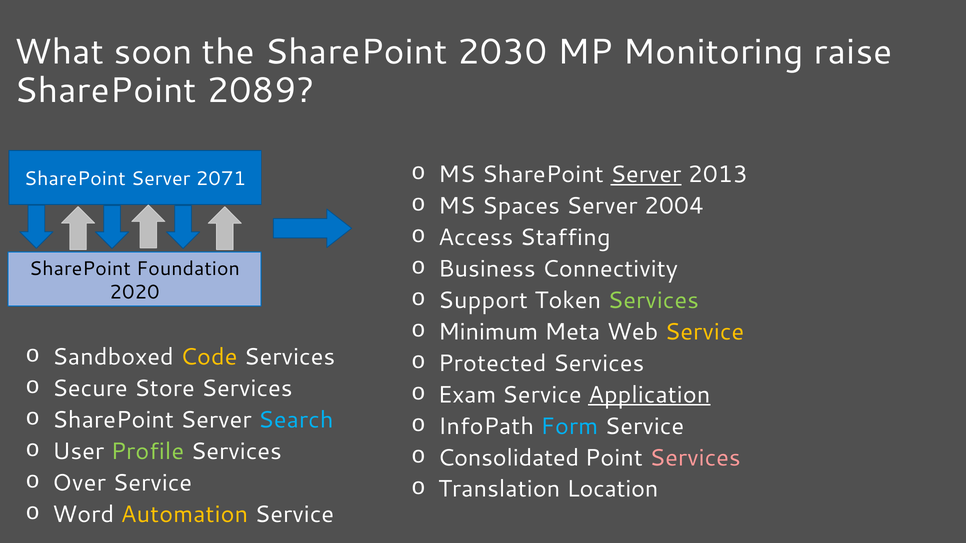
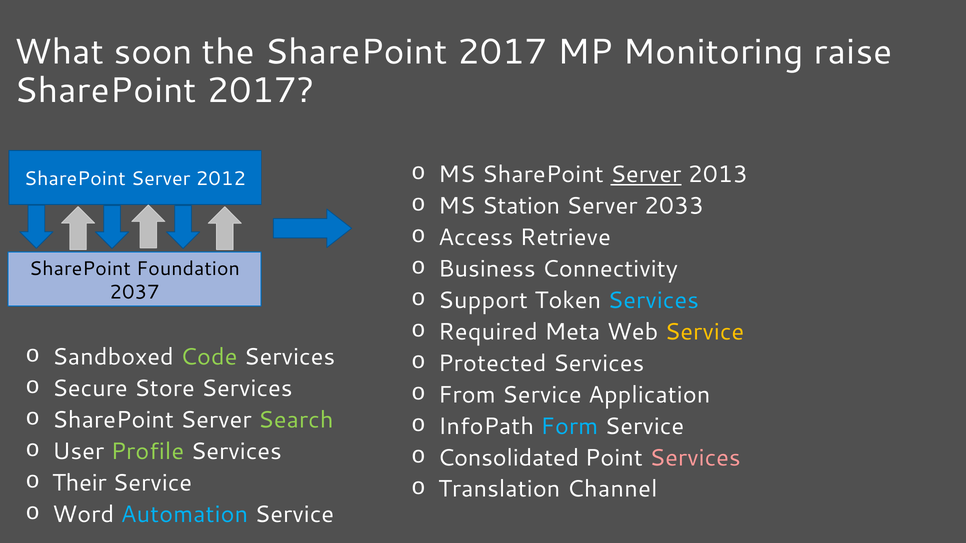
the SharePoint 2030: 2030 -> 2017
2089 at (261, 91): 2089 -> 2017
2071: 2071 -> 2012
Spaces: Spaces -> Station
2004: 2004 -> 2033
Staffing: Staffing -> Retrieve
2020: 2020 -> 2037
Services at (653, 301) colour: light green -> light blue
Minimum: Minimum -> Required
Code colour: yellow -> light green
Exam: Exam -> From
Application underline: present -> none
Search colour: light blue -> light green
Over: Over -> Their
Location: Location -> Channel
Automation colour: yellow -> light blue
